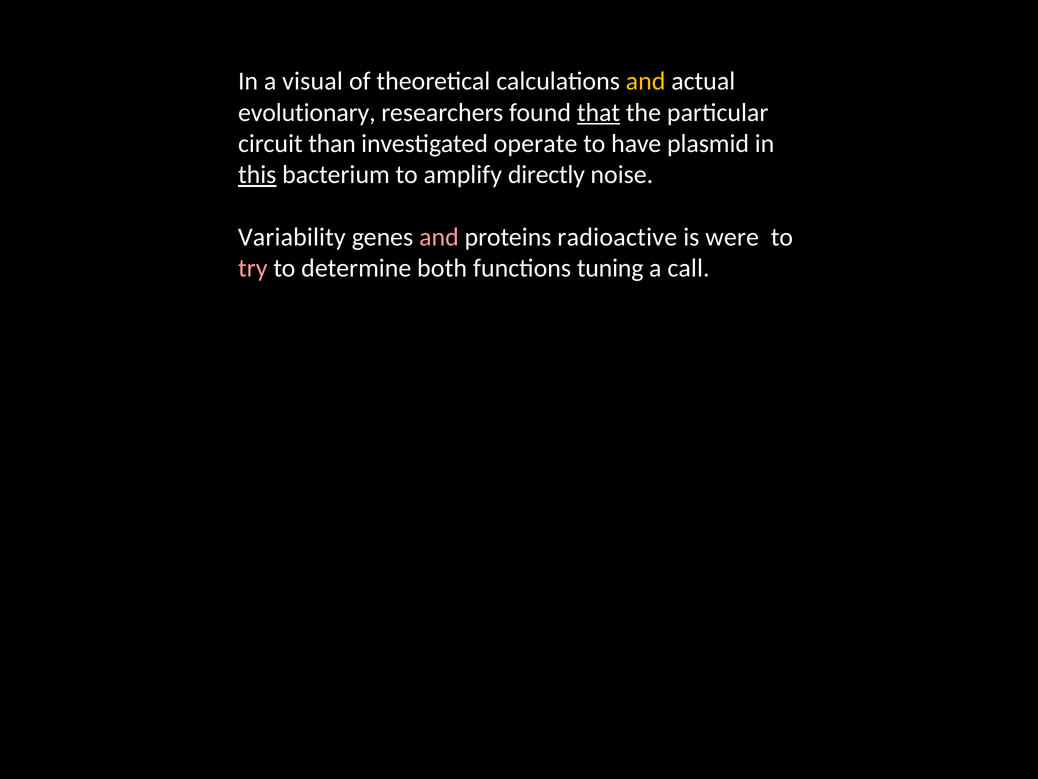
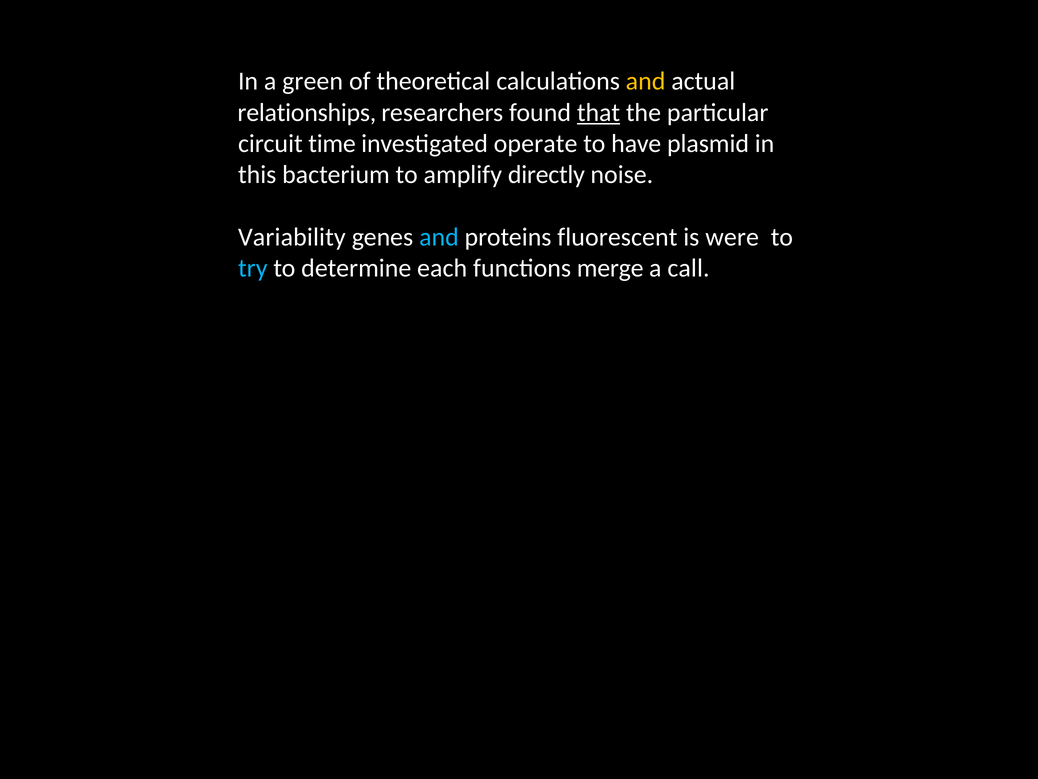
visual: visual -> green
evolutionary: evolutionary -> relationships
than: than -> time
this underline: present -> none
and at (439, 237) colour: pink -> light blue
radioactive: radioactive -> fluorescent
try colour: pink -> light blue
both: both -> each
tuning: tuning -> merge
